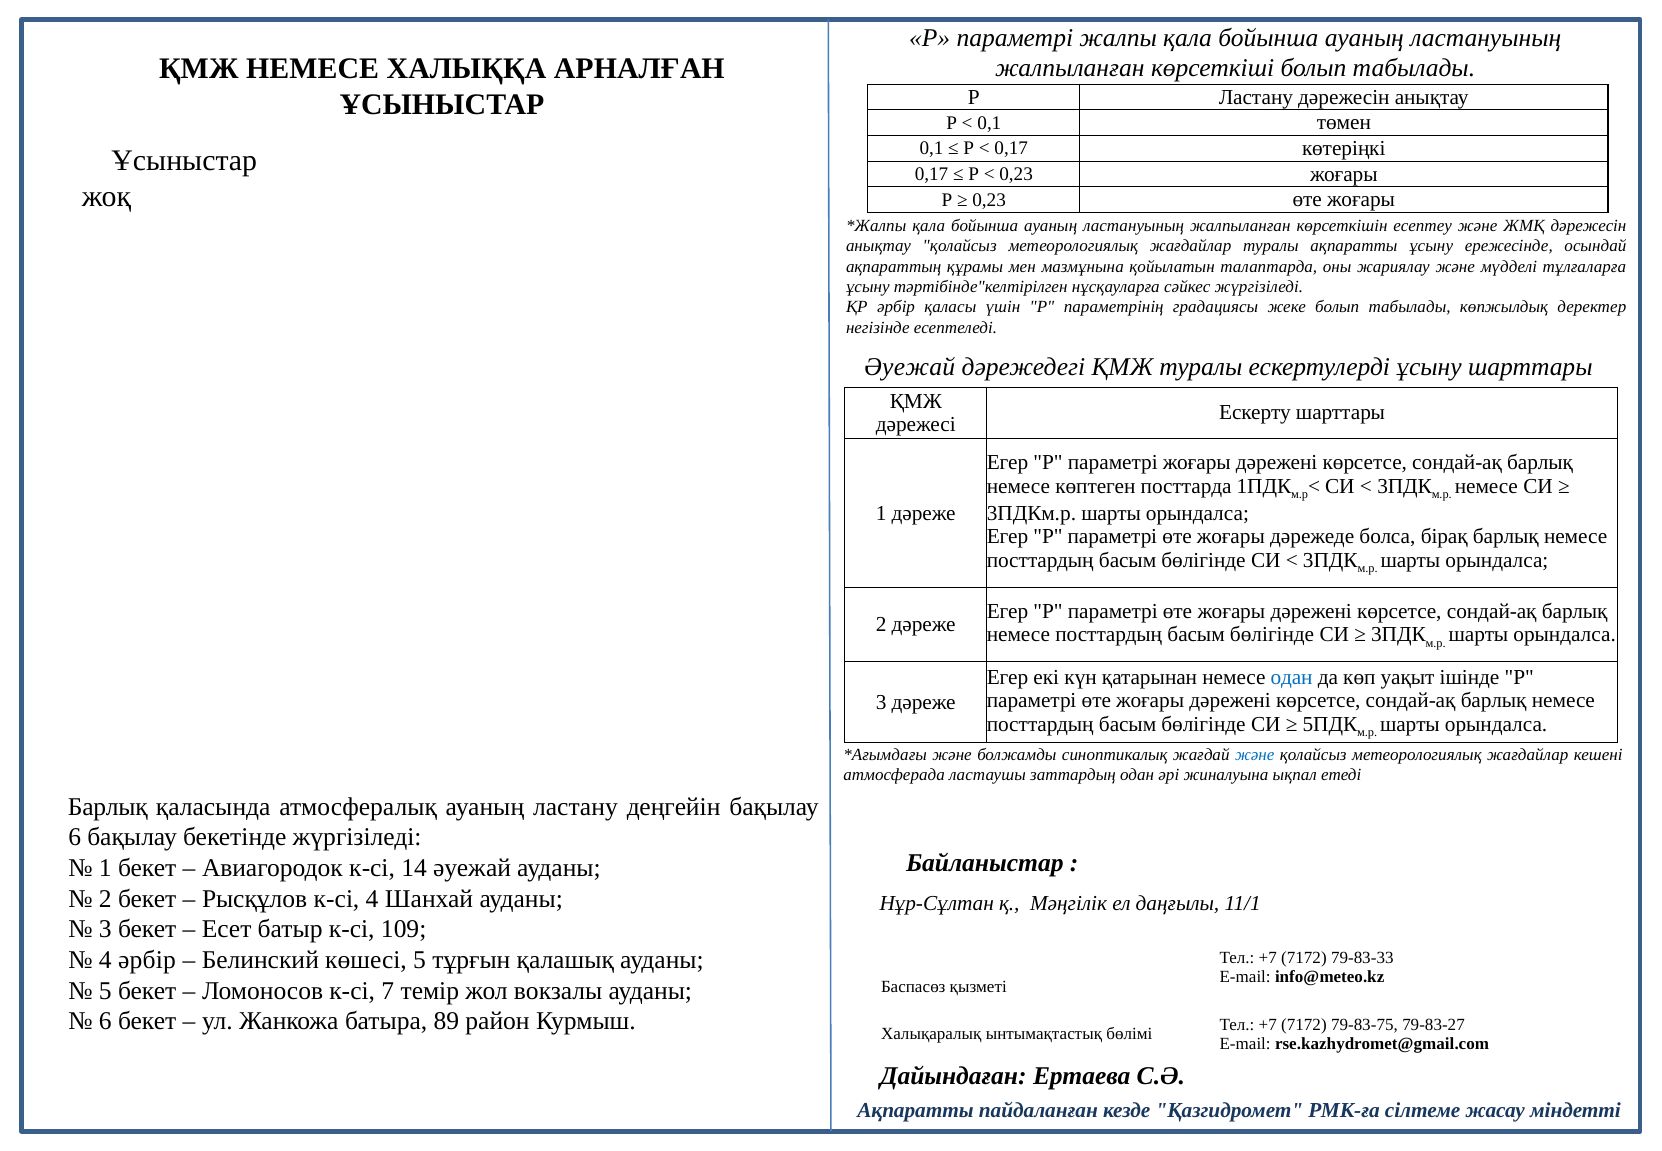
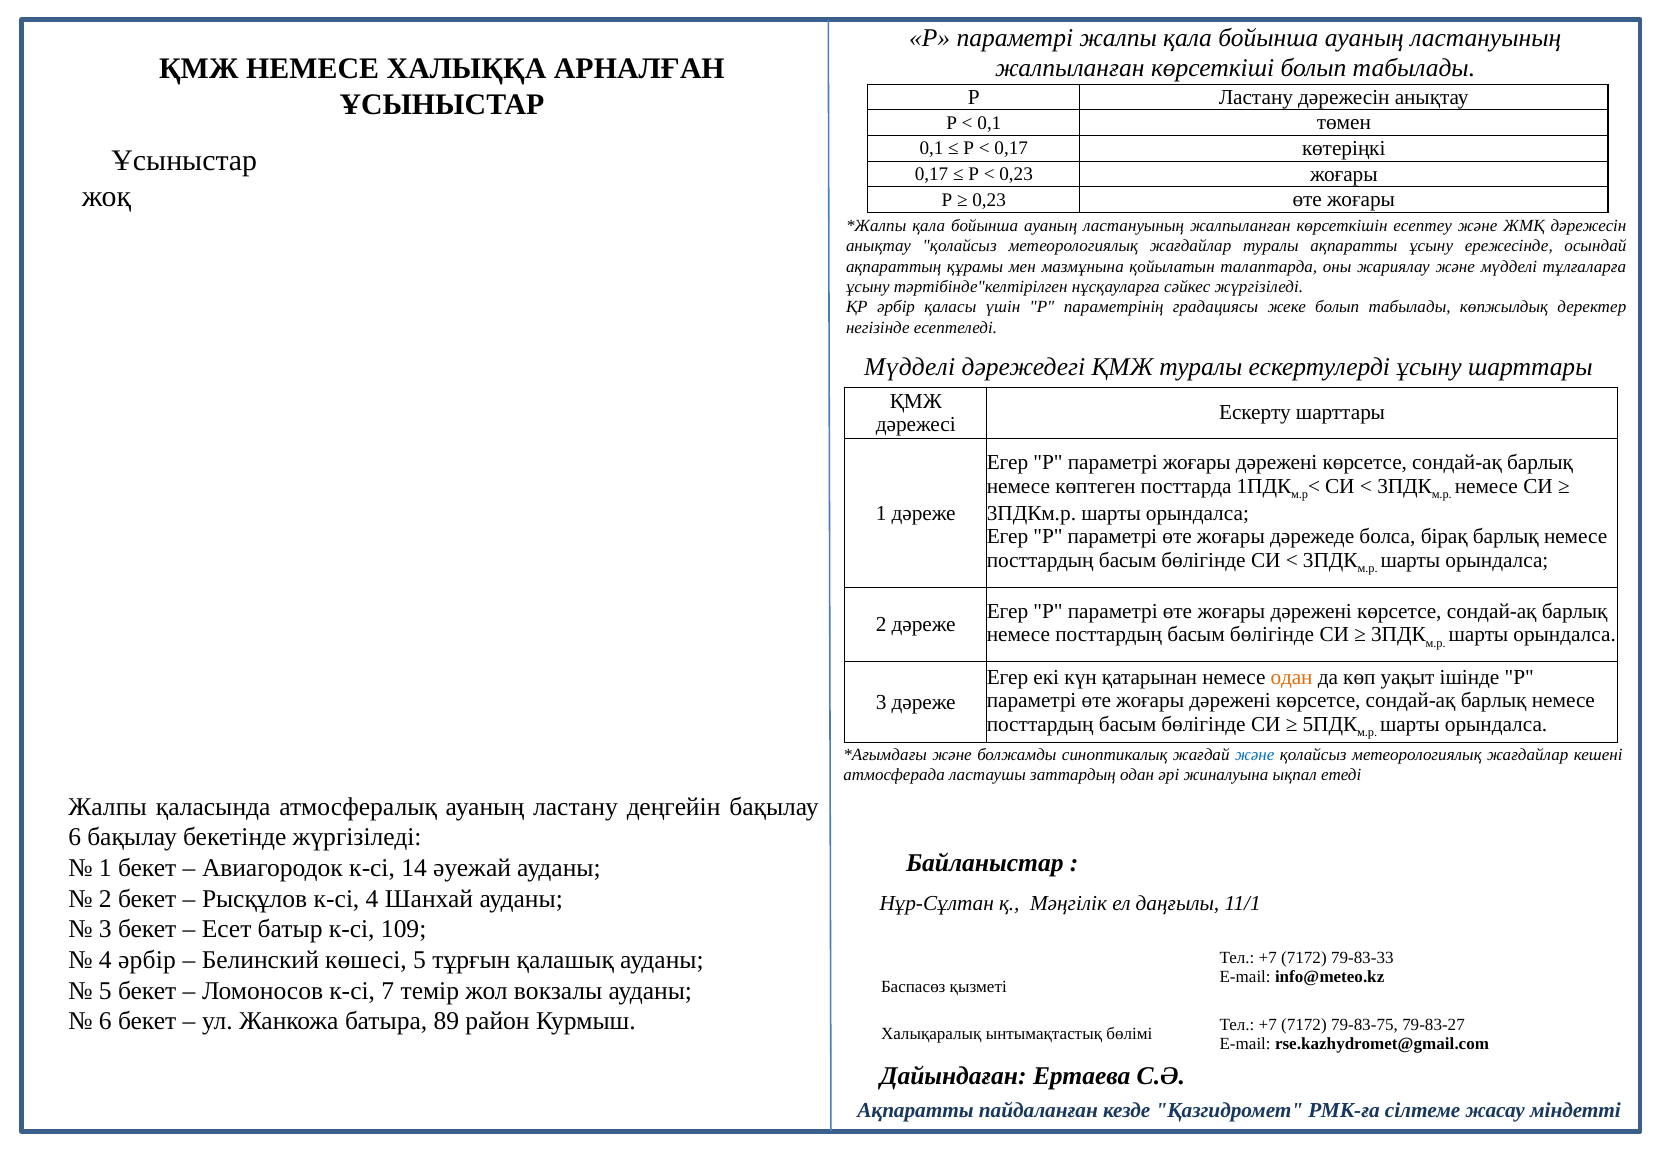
Әуежай at (910, 367): Әуежай -> Мүдделі
одан at (1292, 677) colour: blue -> orange
Барлық at (108, 806): Барлық -> Жалпы
